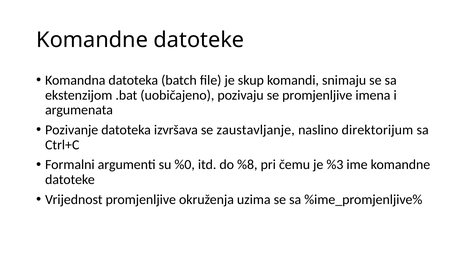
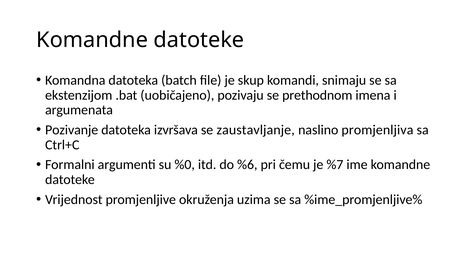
se promjenljive: promjenljive -> prethodnom
direktorijum: direktorijum -> promjenljiva
%8: %8 -> %6
%3: %3 -> %7
